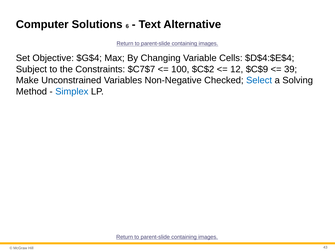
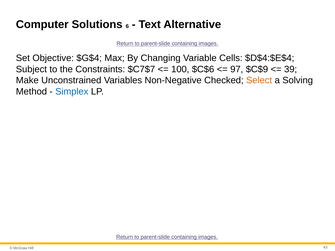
$C$2: $C$2 -> $C$6
12: 12 -> 97
Select colour: blue -> orange
